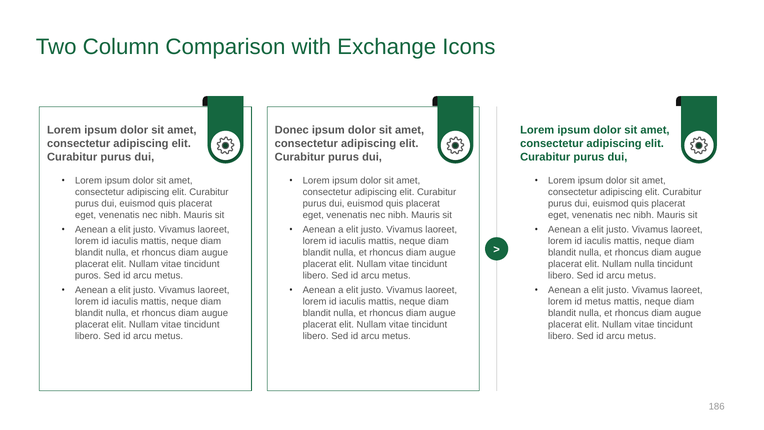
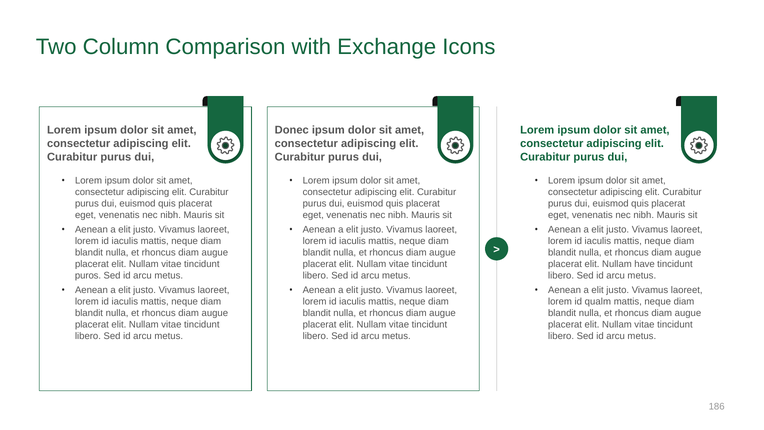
Nullam nulla: nulla -> have
id metus: metus -> qualm
